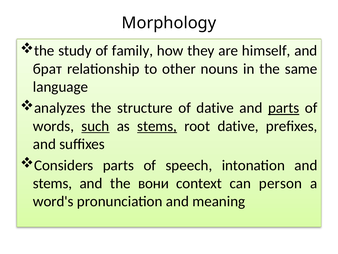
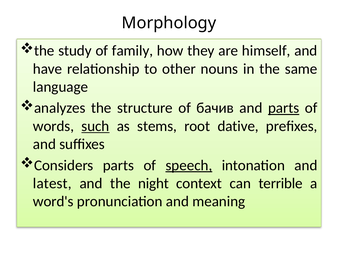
брат: брат -> have
of dative: dative -> бачив
stems at (157, 126) underline: present -> none
speech underline: none -> present
stems at (52, 183): stems -> latest
вони: вони -> night
person: person -> terrible
